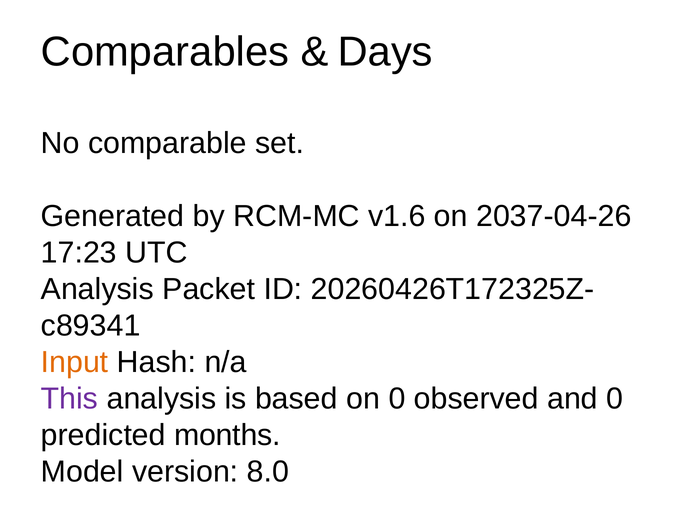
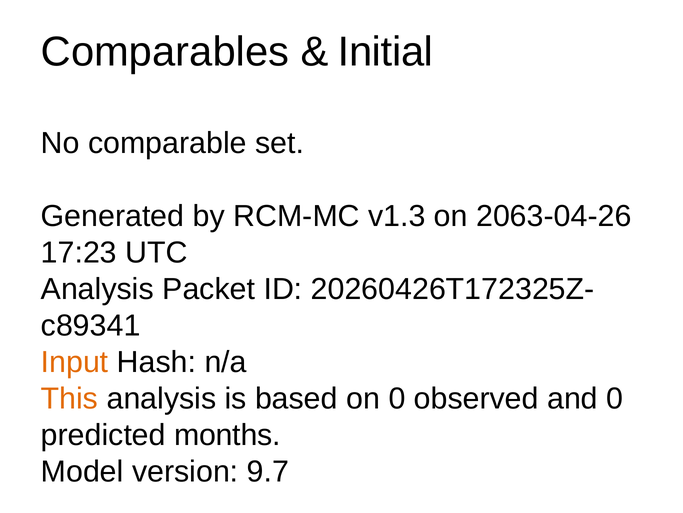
Days: Days -> Initial
v1.6: v1.6 -> v1.3
2037-04-26: 2037-04-26 -> 2063-04-26
This colour: purple -> orange
8.0: 8.0 -> 9.7
